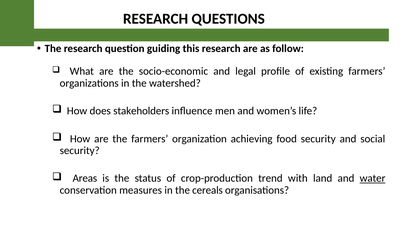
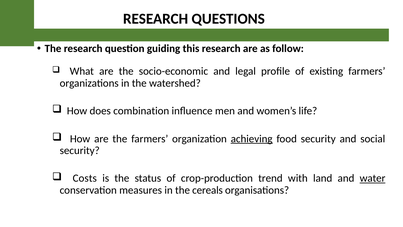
stakeholders: stakeholders -> combination
achieving underline: none -> present
Areas: Areas -> Costs
